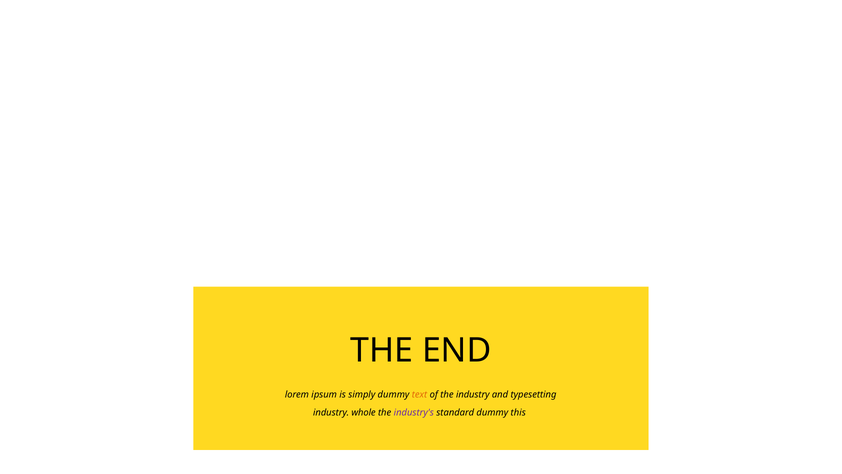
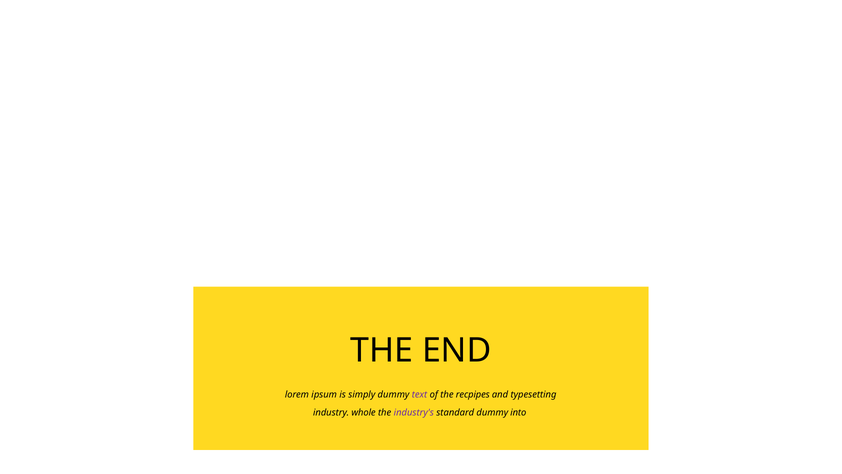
text colour: orange -> purple
the industry: industry -> recpipes
this: this -> into
